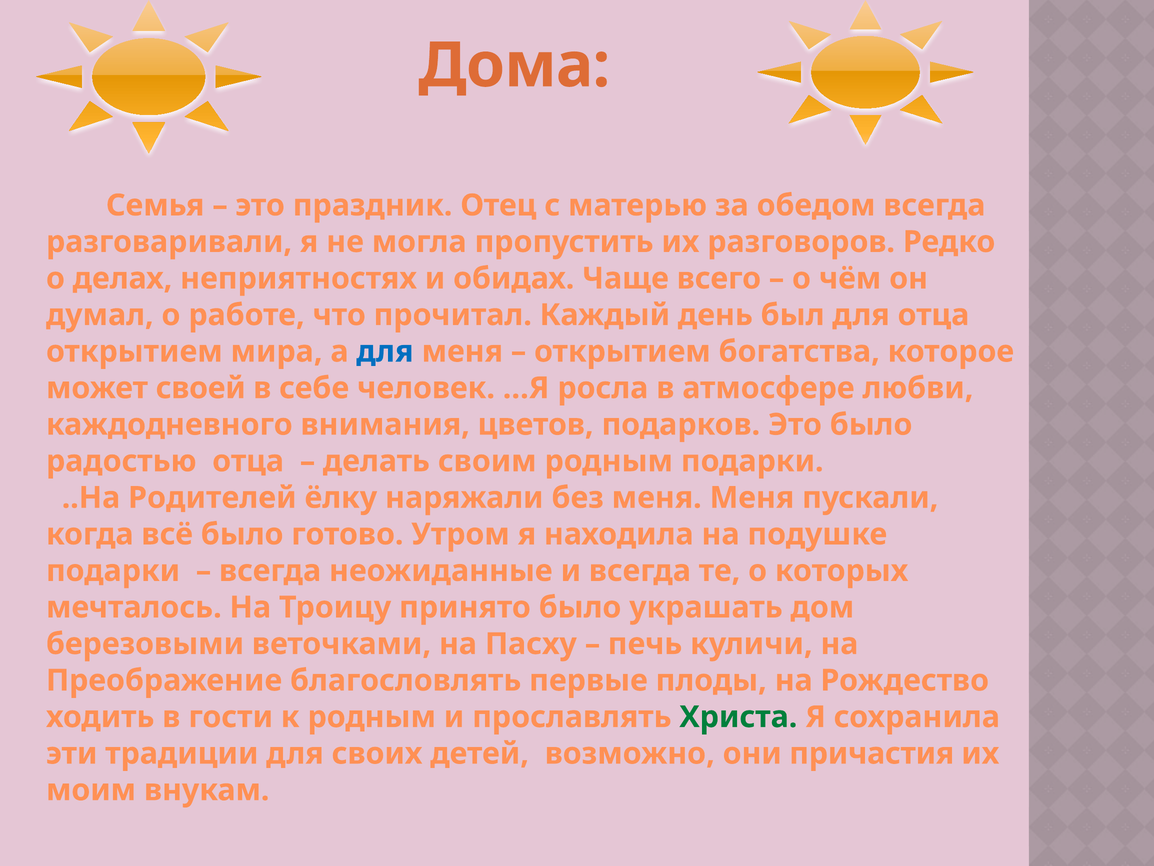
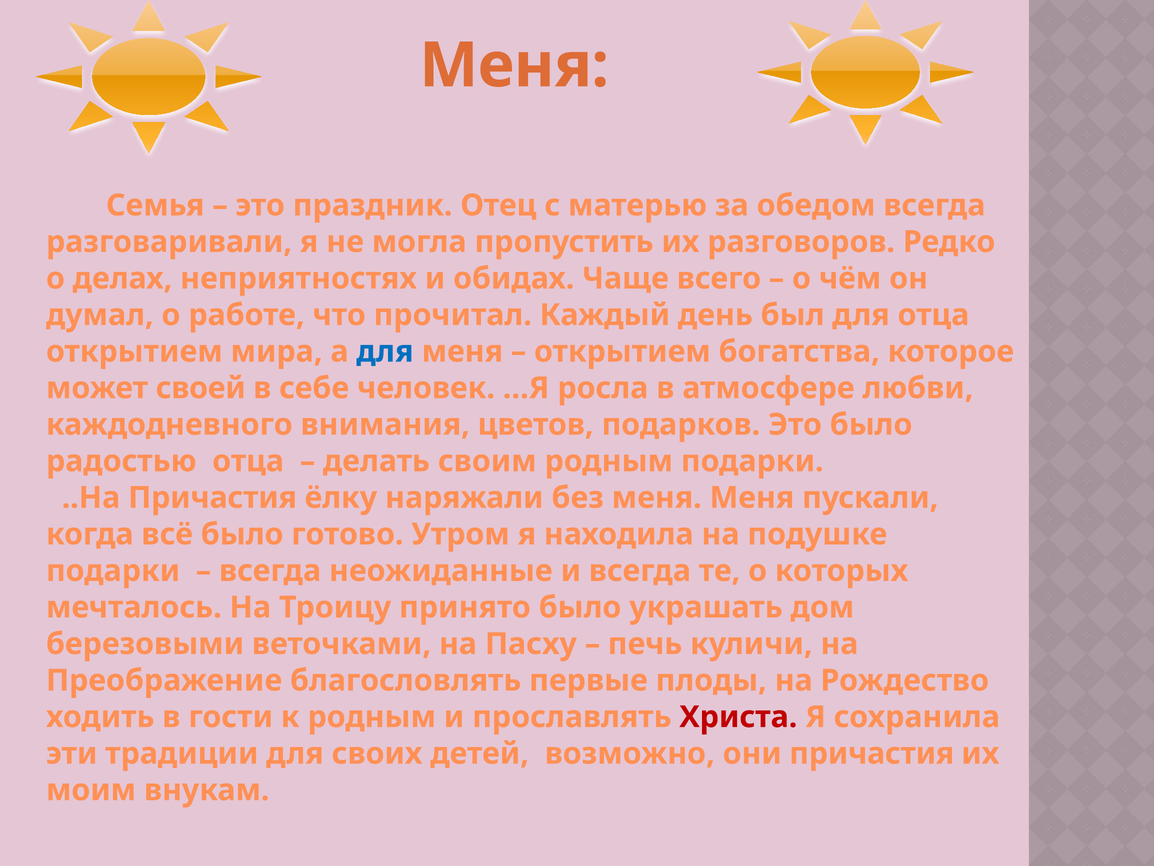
Дома at (514, 66): Дома -> Меня
..На Родителей: Родителей -> Причастия
Христа colour: green -> red
